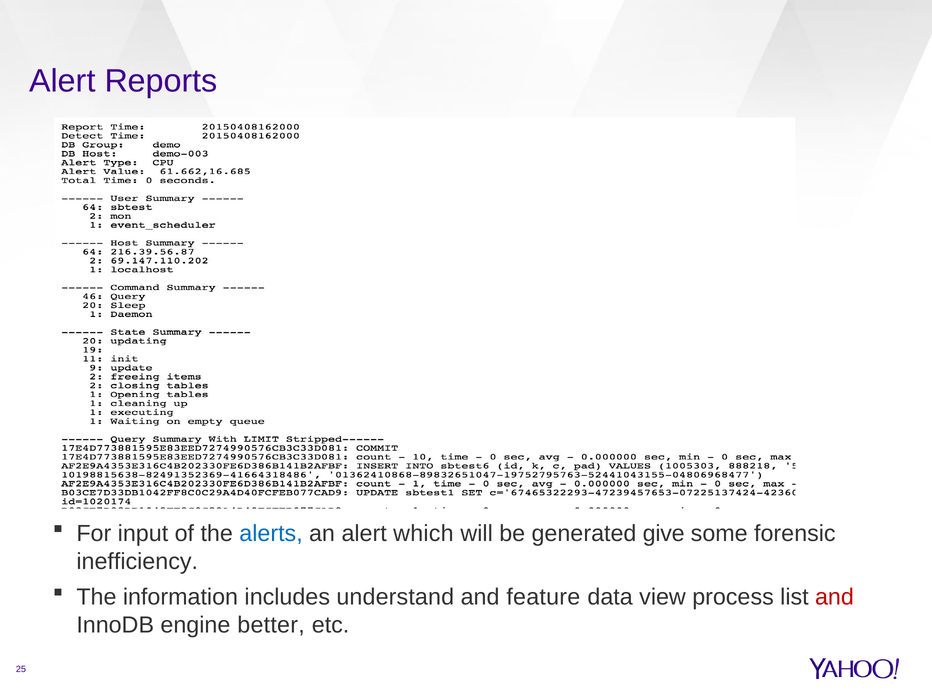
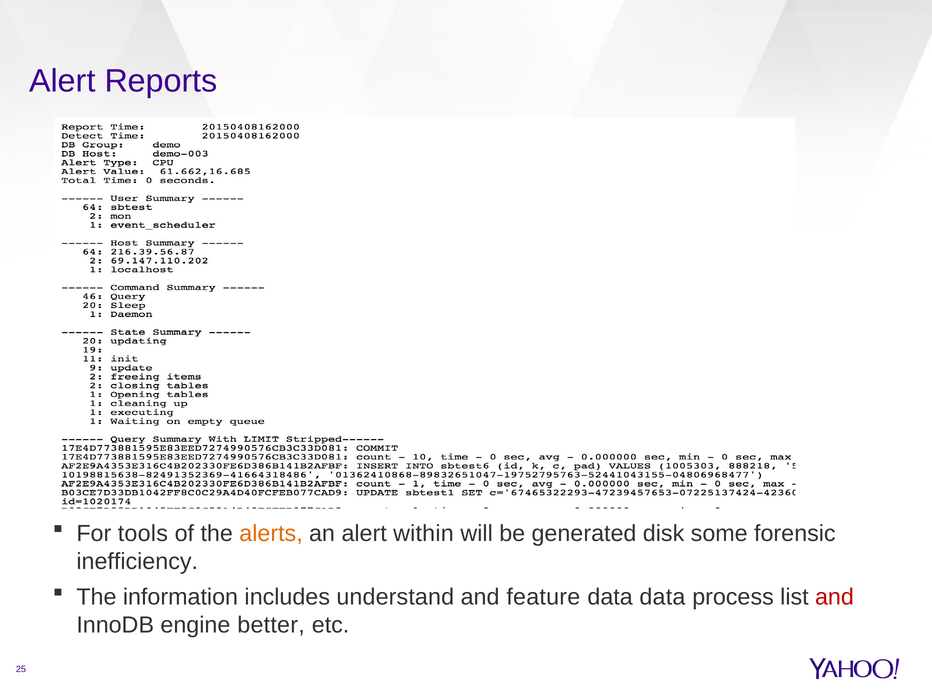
input: input -> tools
alerts colour: blue -> orange
which: which -> within
give: give -> disk
data view: view -> data
